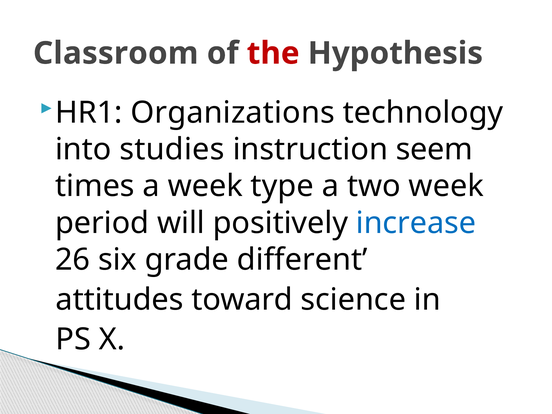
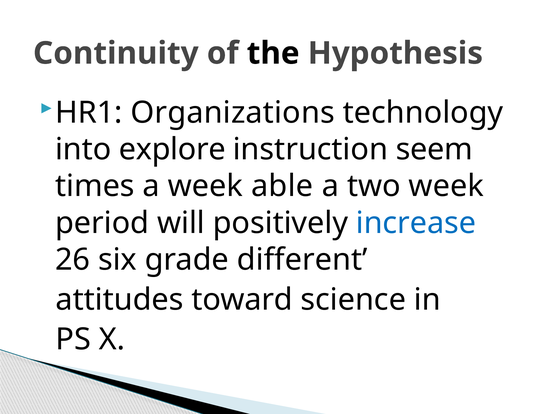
Classroom: Classroom -> Continuity
the colour: red -> black
studies: studies -> explore
type: type -> able
